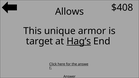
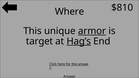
$408: $408 -> $810
Allows: Allows -> Where
armor underline: none -> present
